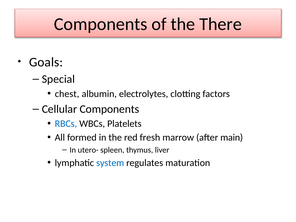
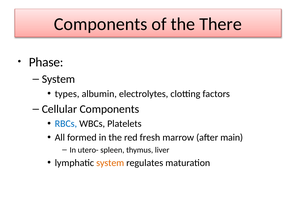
Goals: Goals -> Phase
Special at (58, 79): Special -> System
chest: chest -> types
system at (110, 163) colour: blue -> orange
